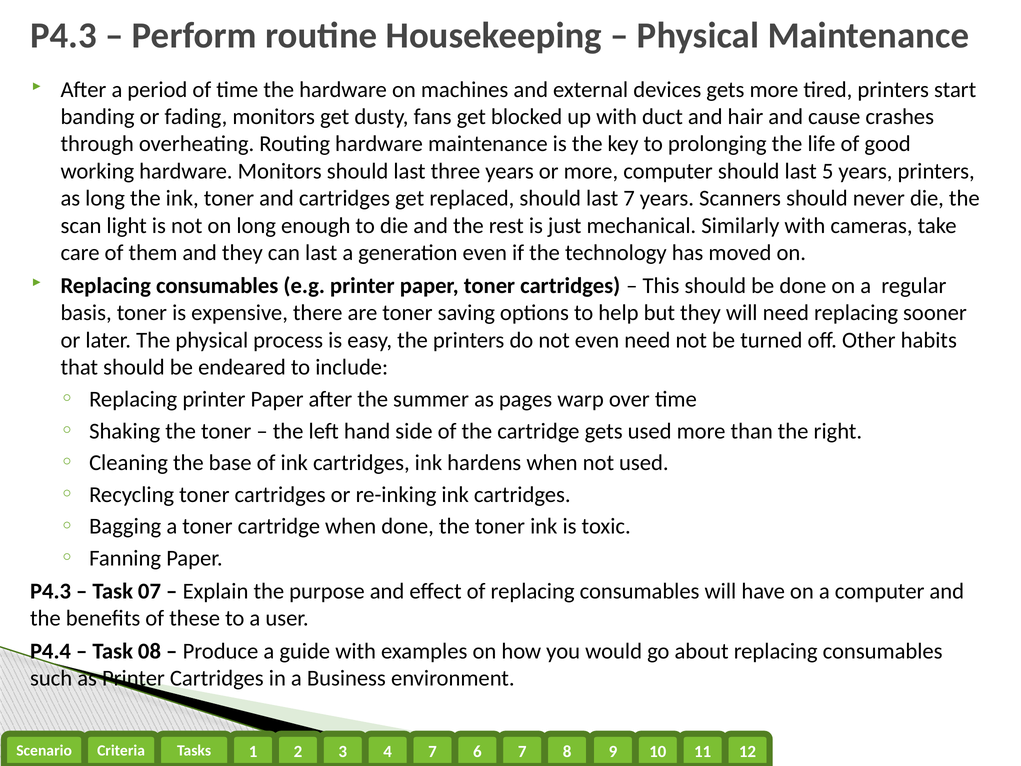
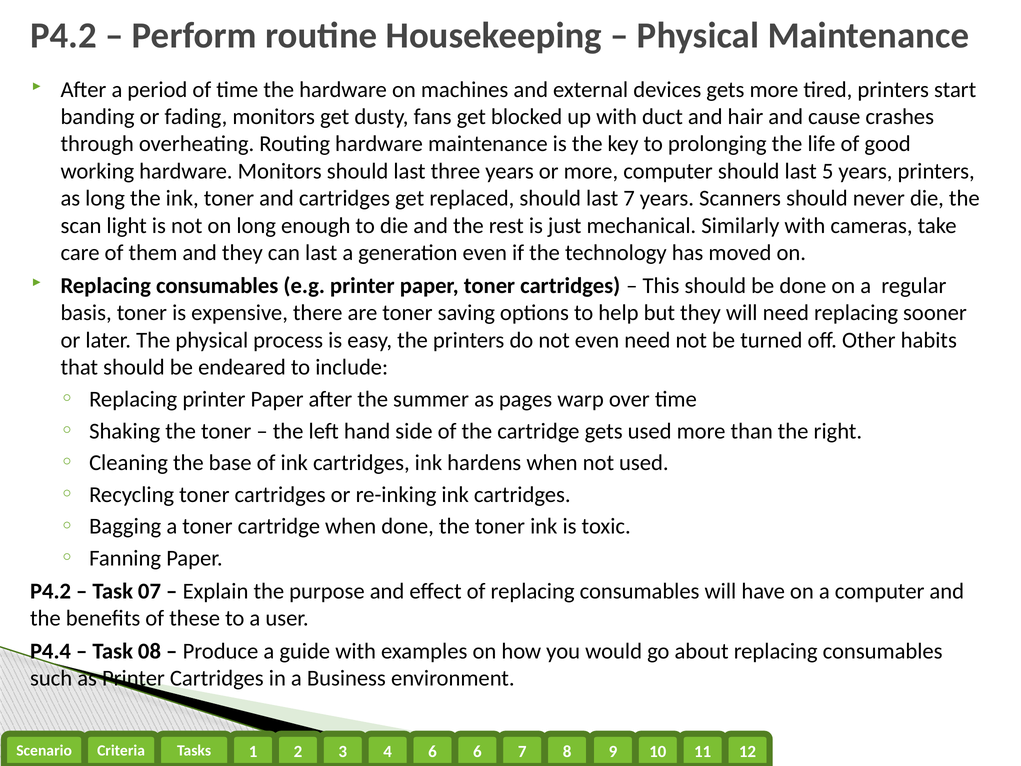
P4.3 at (63, 36): P4.3 -> P4.2
P4.3 at (51, 591): P4.3 -> P4.2
7 at (433, 752): 7 -> 6
